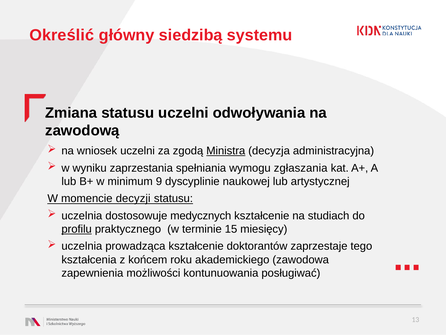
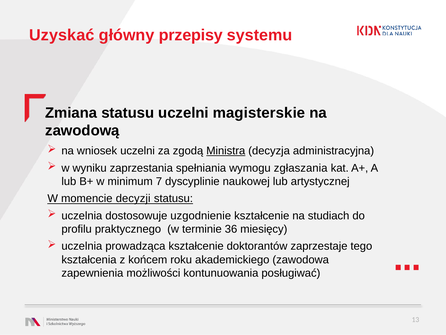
Określić: Określić -> Uzyskać
siedzibą: siedzibą -> przepisy
odwoływania: odwoływania -> magisterskie
9: 9 -> 7
medycznych: medycznych -> uzgodnienie
profilu underline: present -> none
15: 15 -> 36
